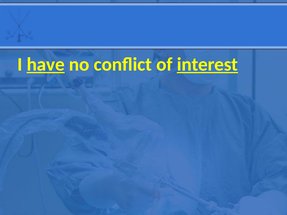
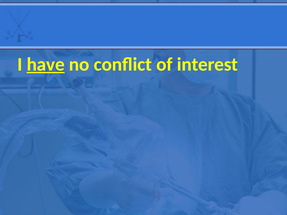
interest underline: present -> none
